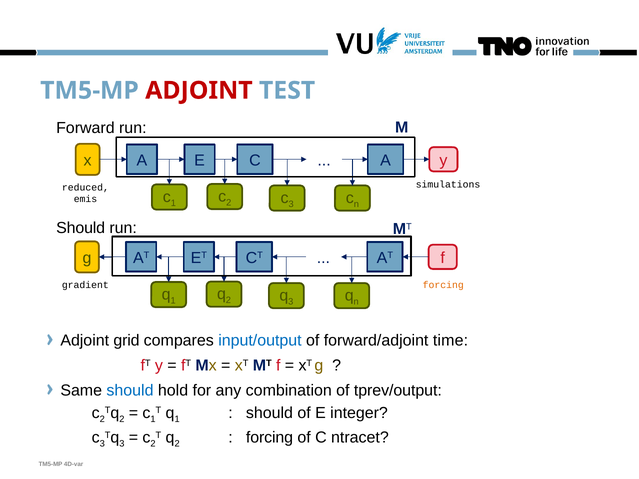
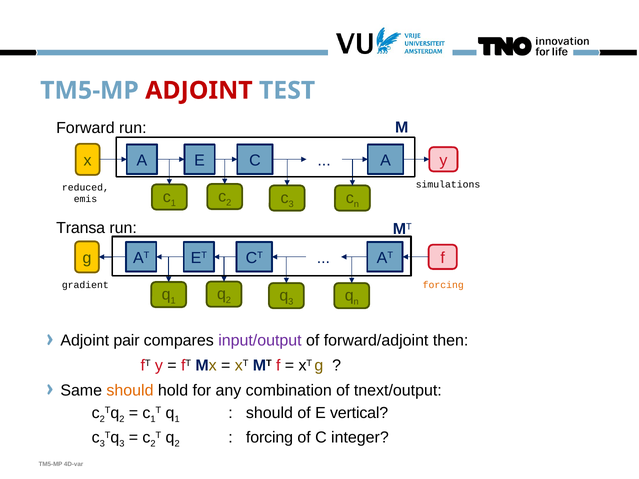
Should at (81, 228): Should -> Transa
grid: grid -> pair
input/output colour: blue -> purple
time: time -> then
should at (130, 391) colour: blue -> orange
tprev/output: tprev/output -> tnext/output
integer: integer -> vertical
ntracet: ntracet -> integer
